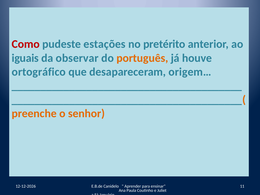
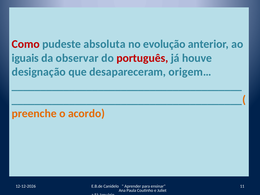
estações: estações -> absoluta
pretérito: pretérito -> evolução
português colour: orange -> red
ortográfico: ortográfico -> designação
senhor: senhor -> acordo
